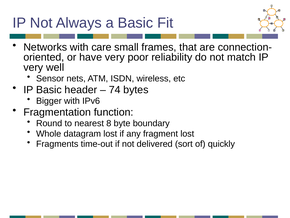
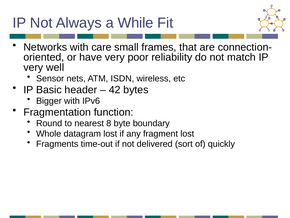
a Basic: Basic -> While
74: 74 -> 42
